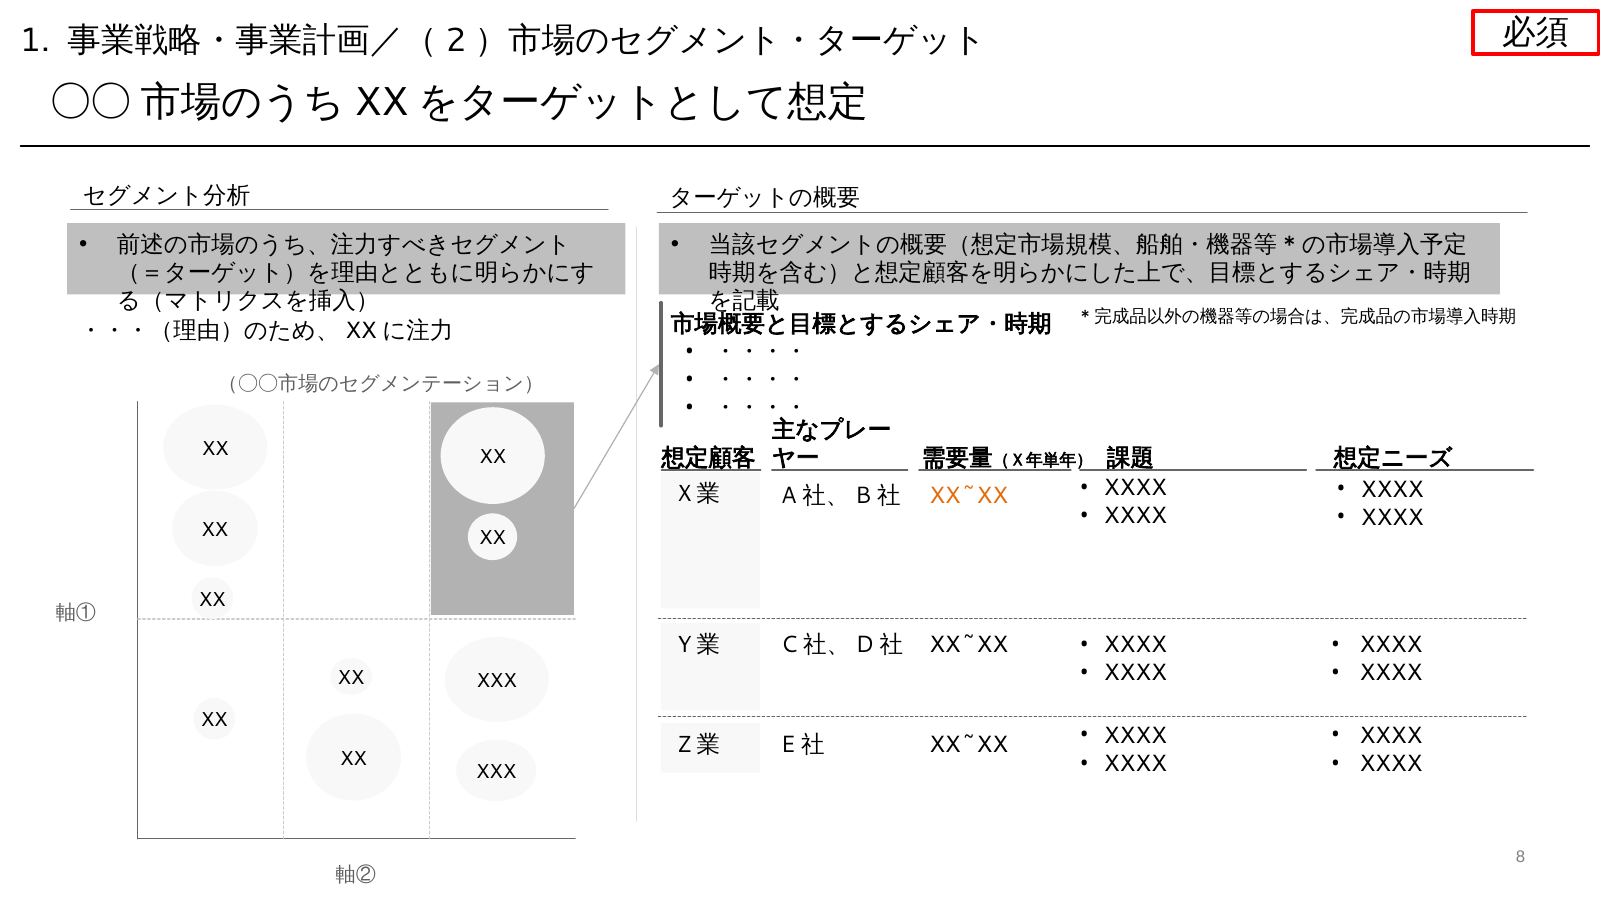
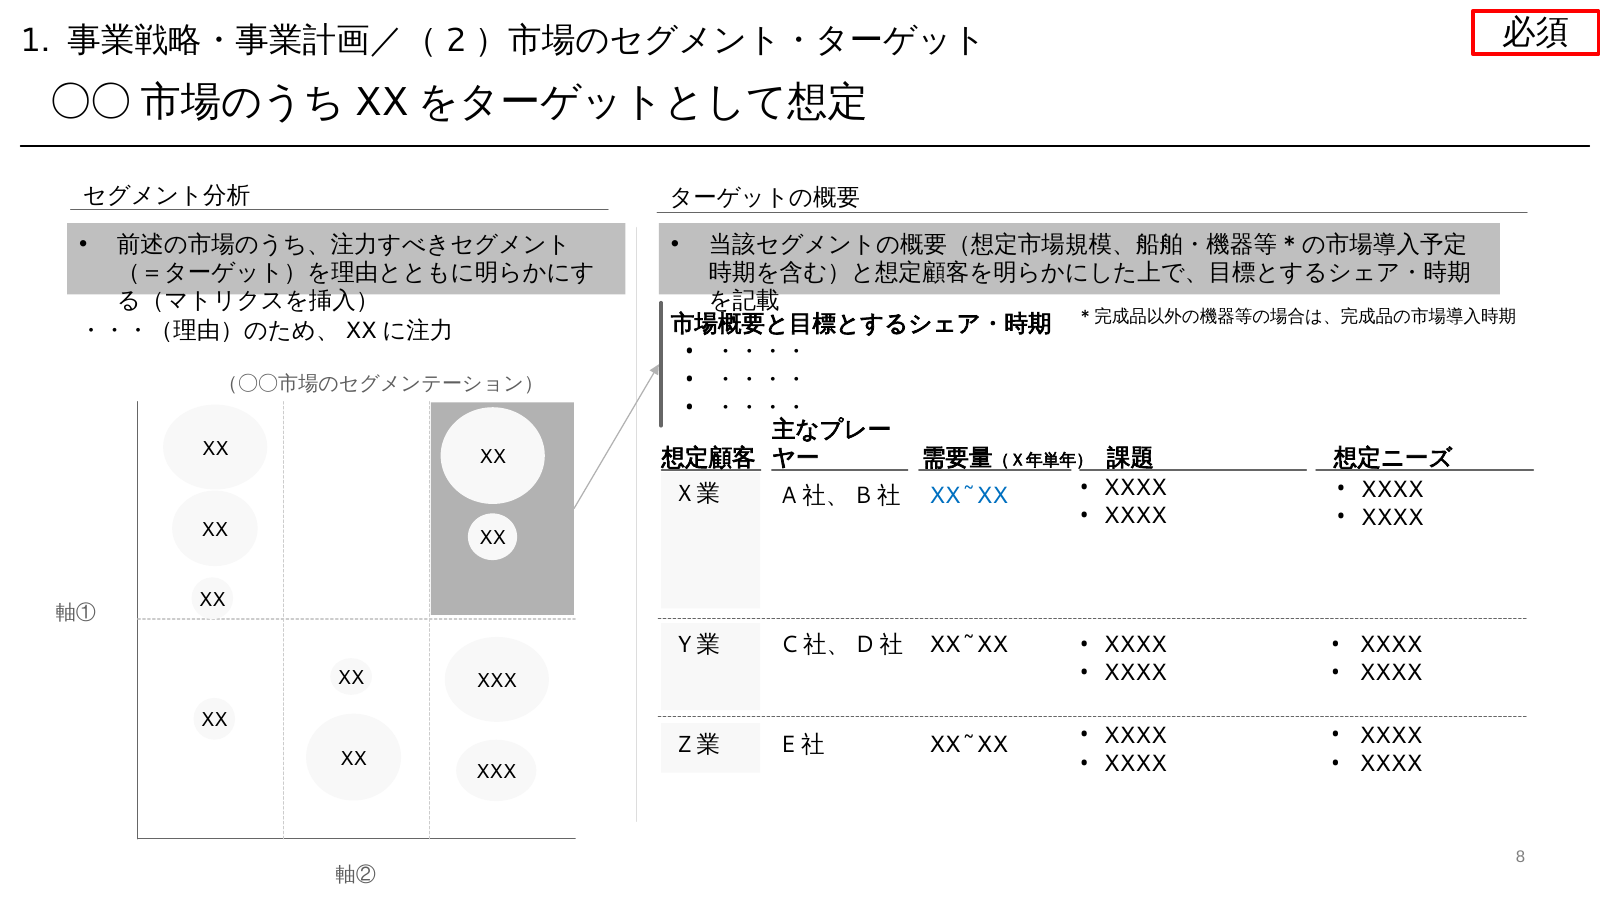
XX~XX at (969, 496) colour: orange -> blue
